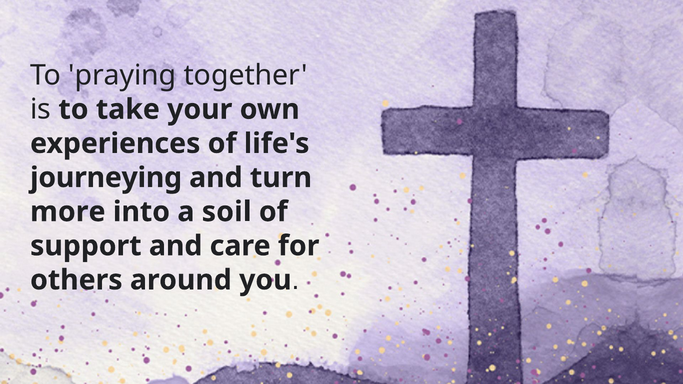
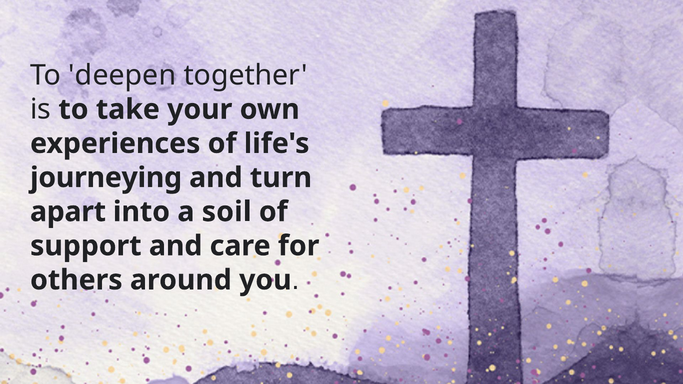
praying: praying -> deepen
more: more -> apart
